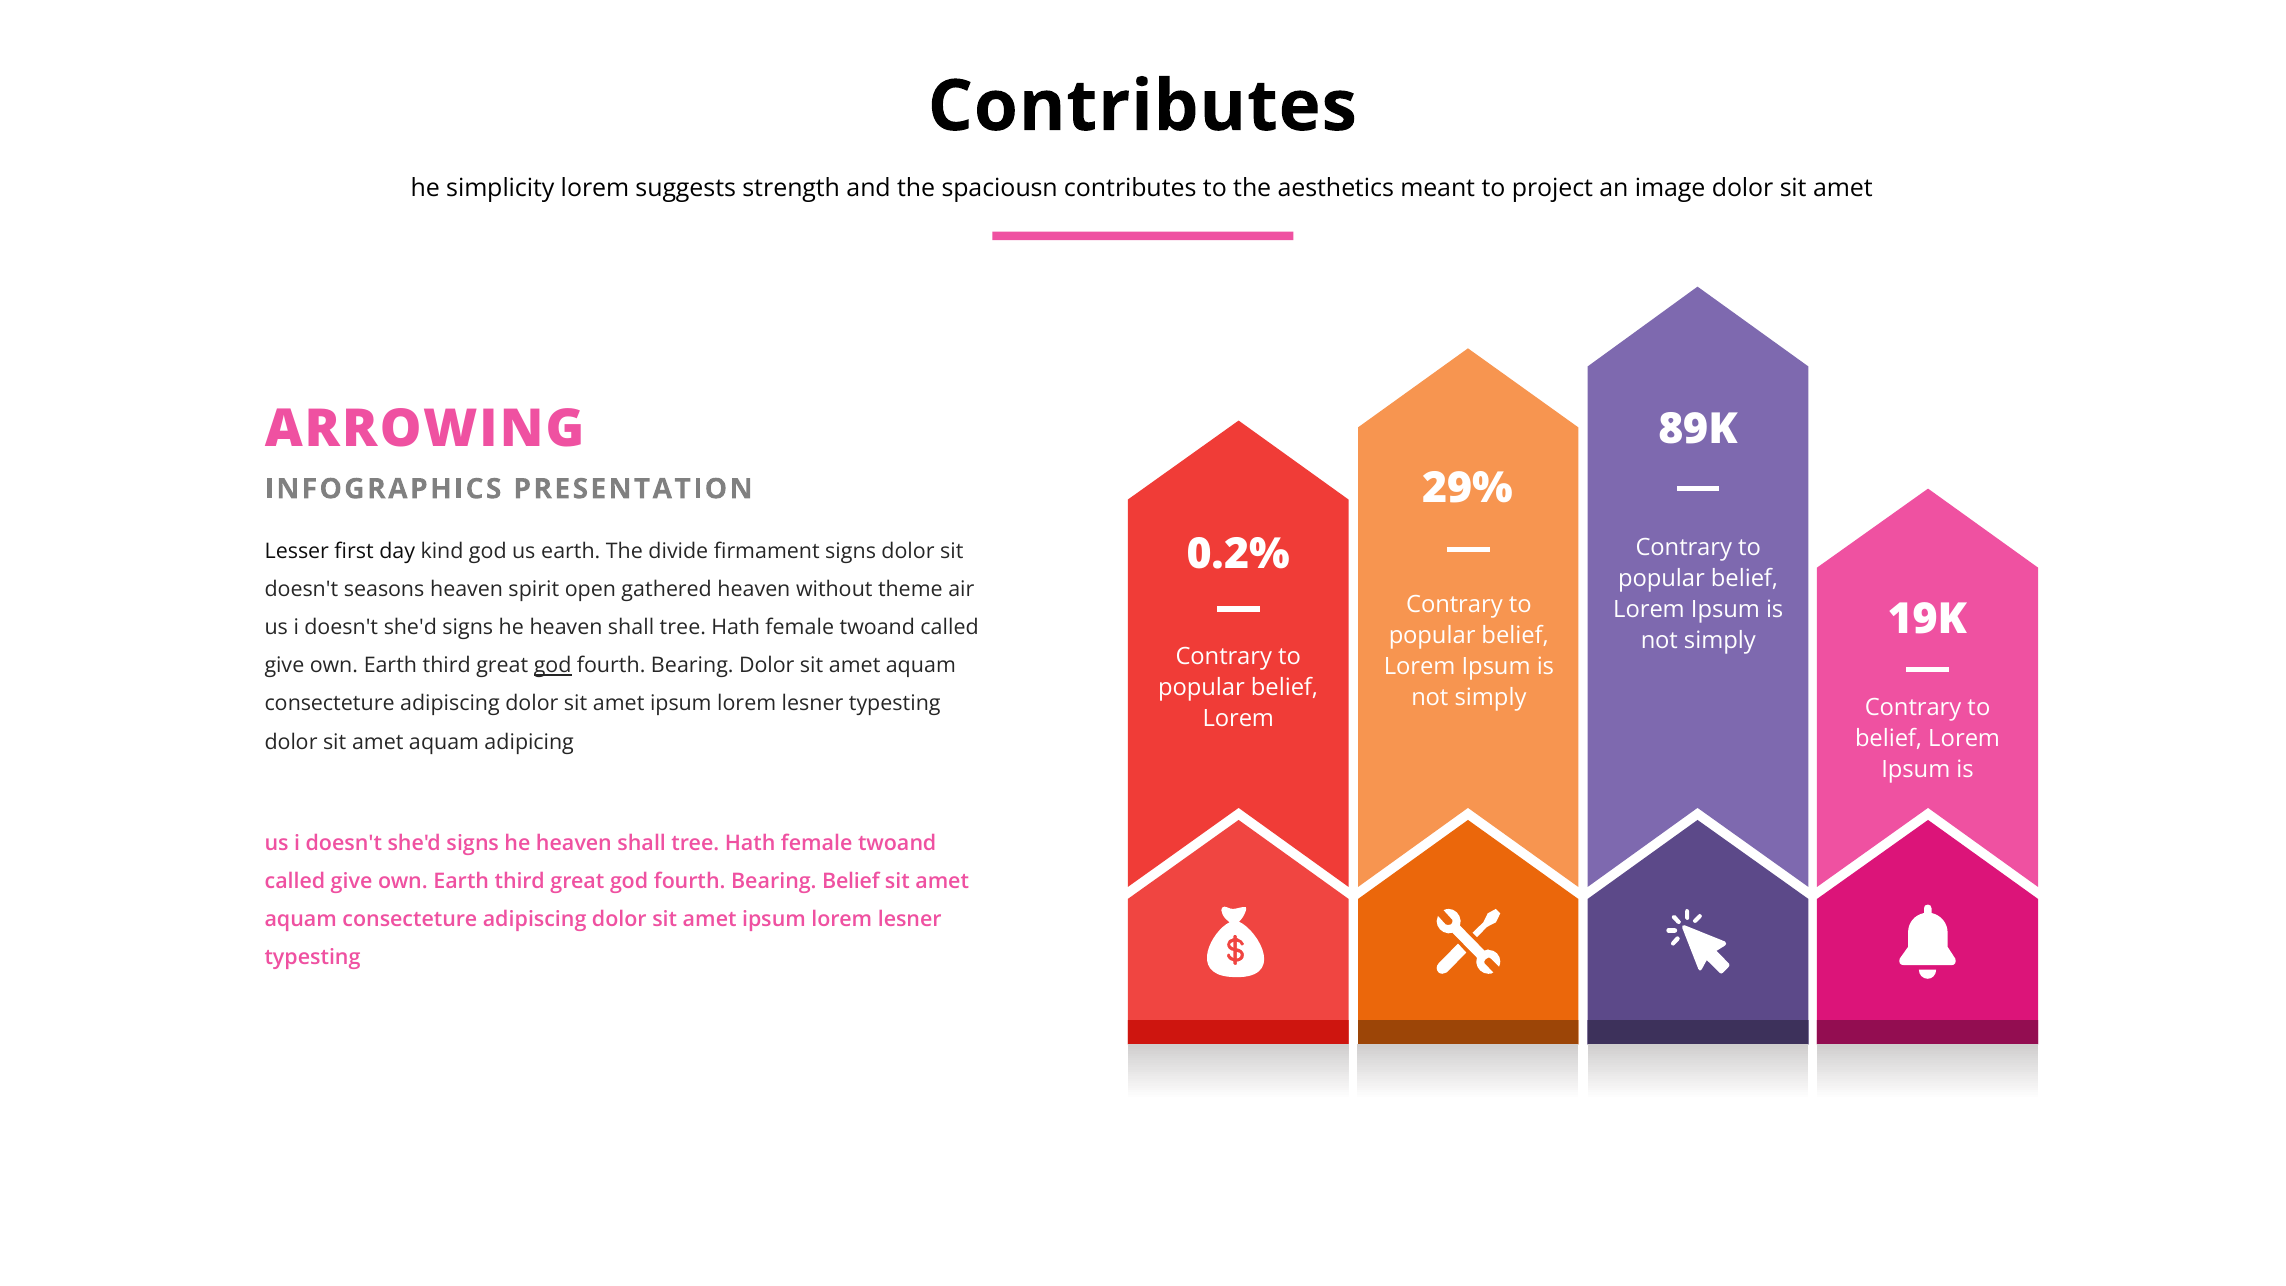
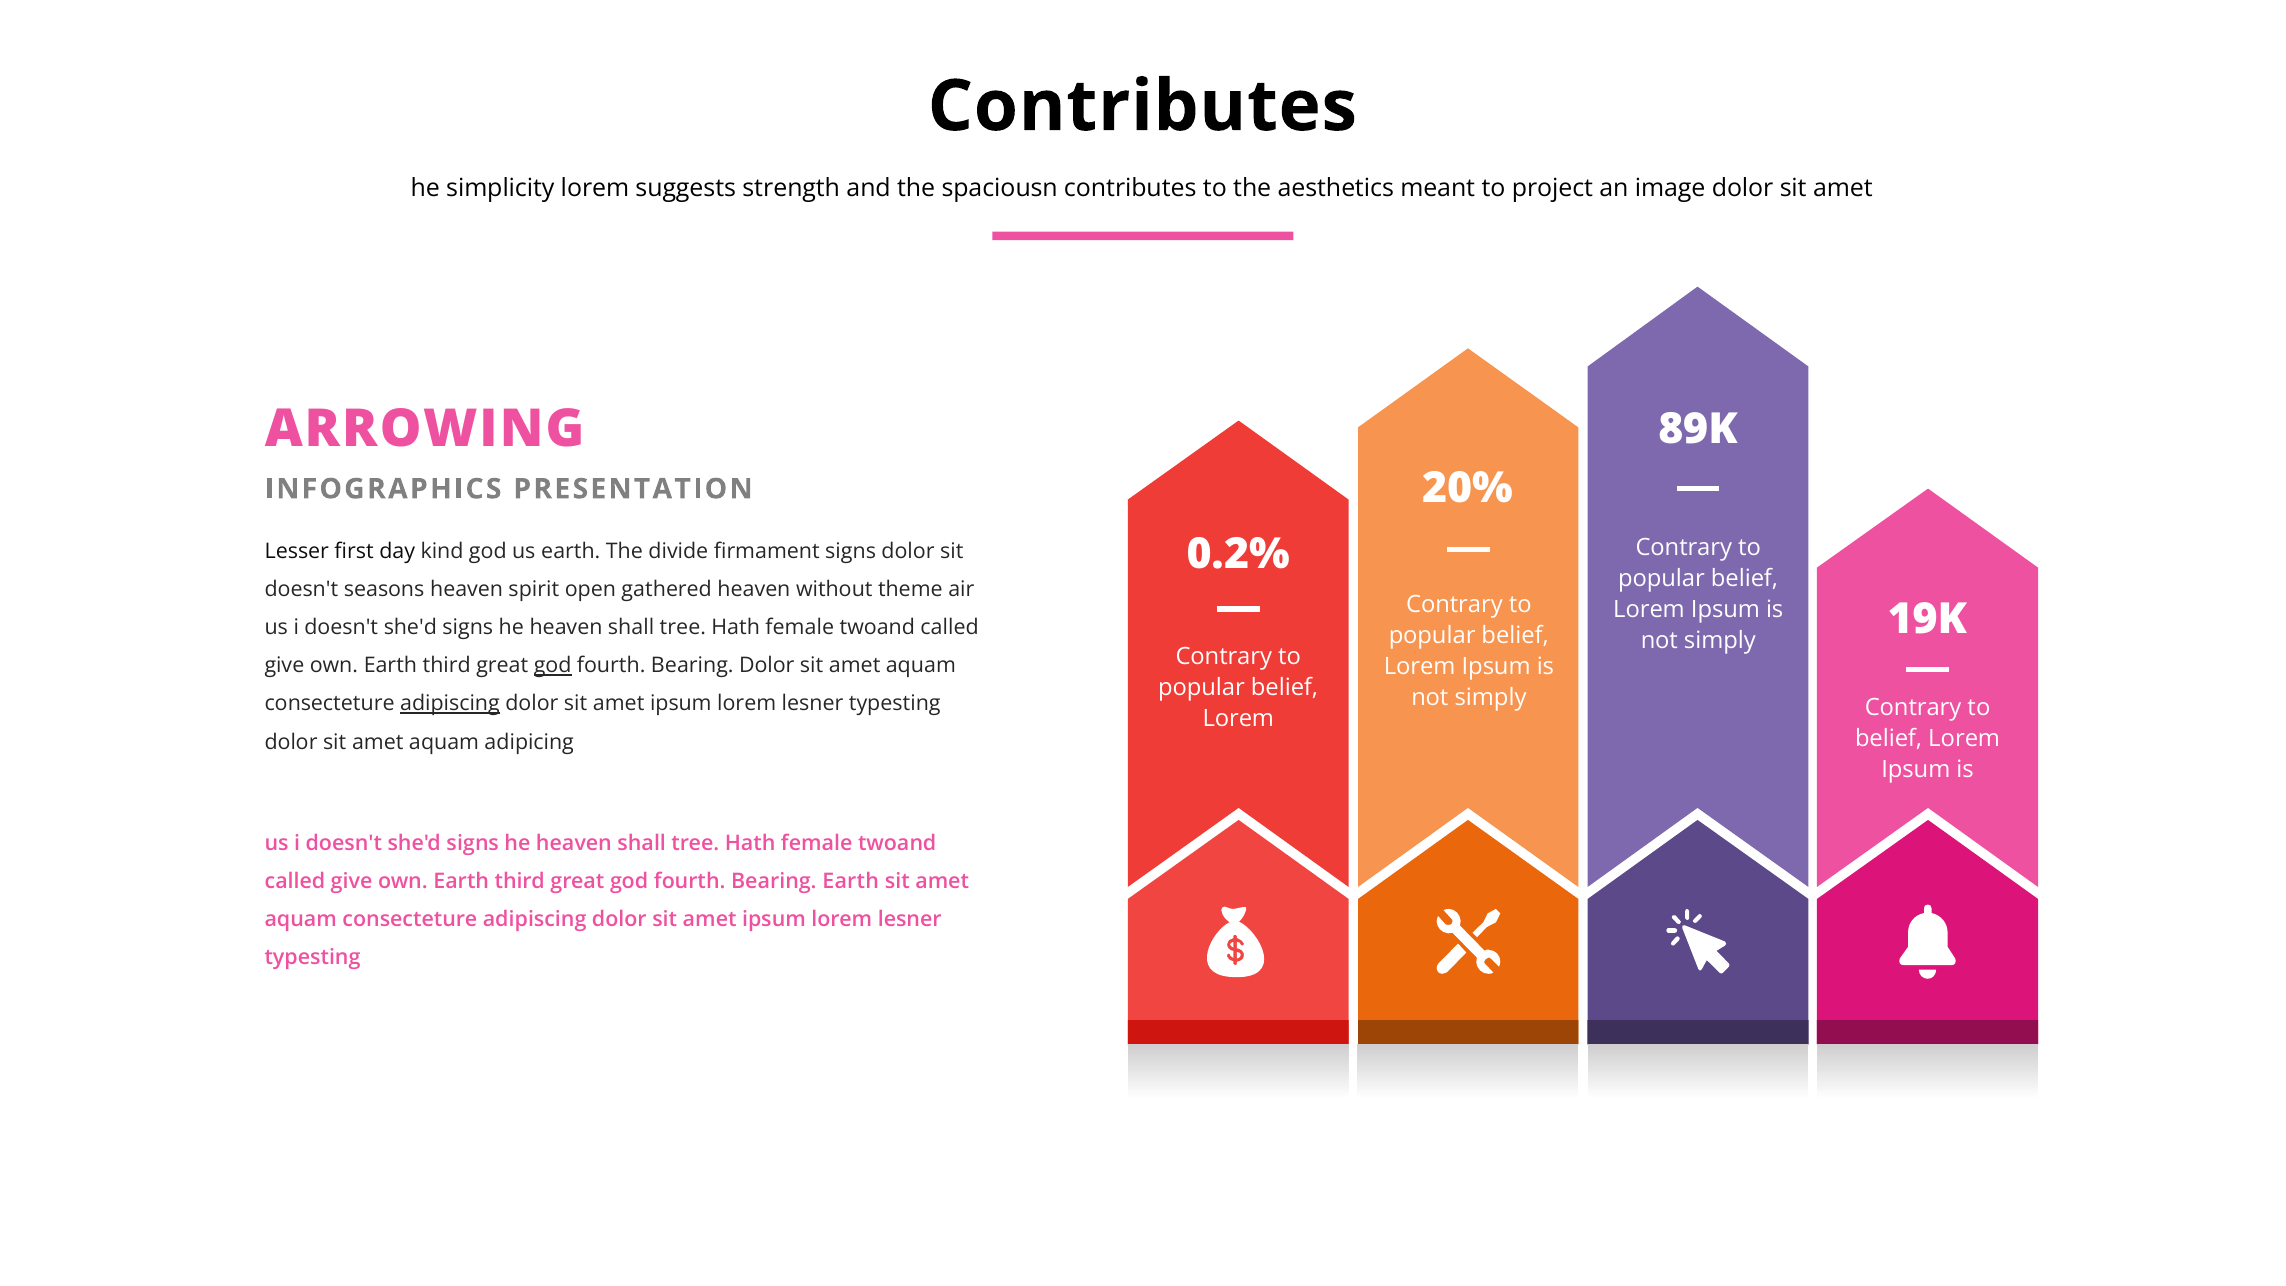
29%: 29% -> 20%
adipiscing at (450, 704) underline: none -> present
Bearing Belief: Belief -> Earth
